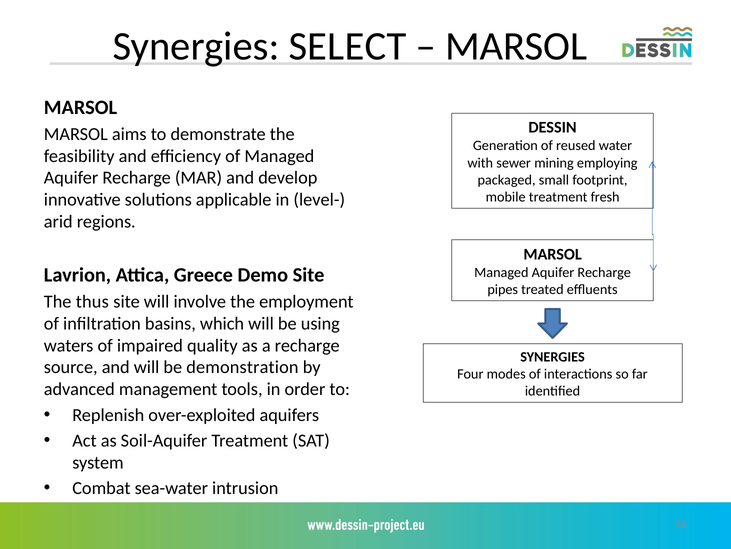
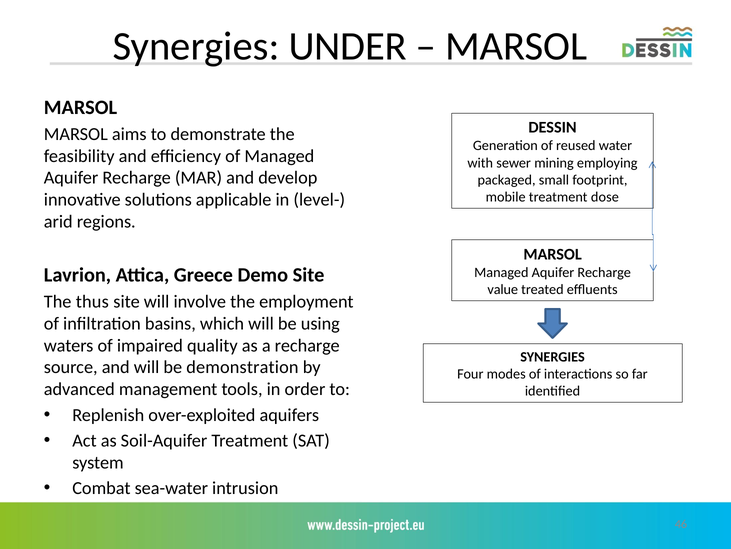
SELECT: SELECT -> UNDER
fresh: fresh -> dose
pipes: pipes -> value
